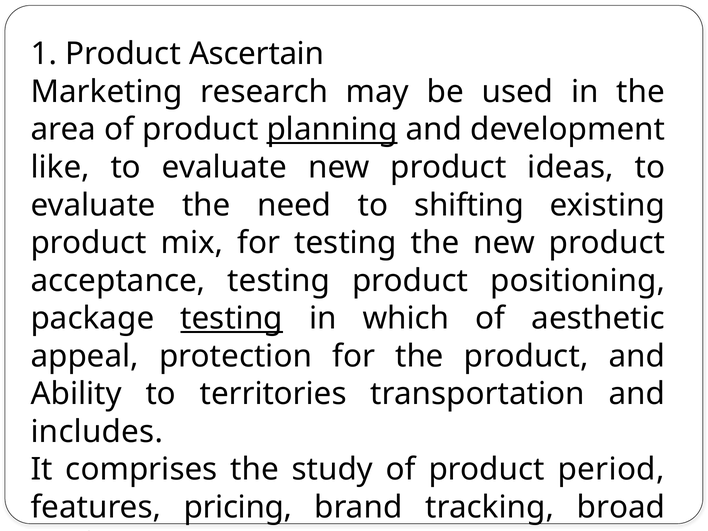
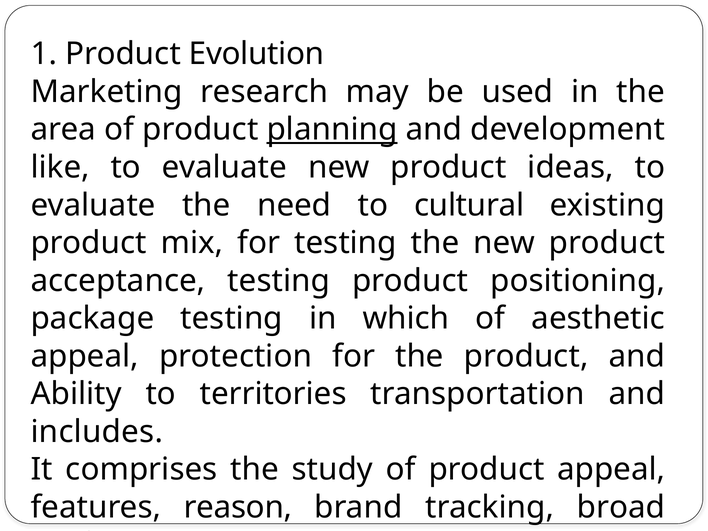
Ascertain: Ascertain -> Evolution
shifting: shifting -> cultural
testing at (232, 318) underline: present -> none
product period: period -> appeal
pricing: pricing -> reason
